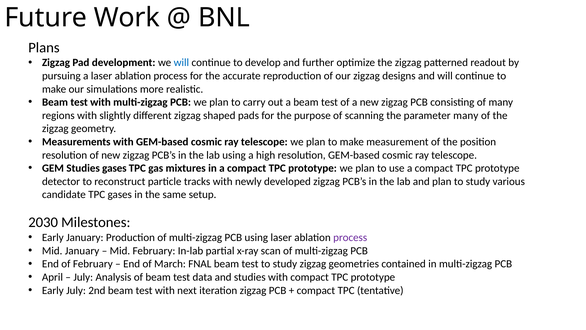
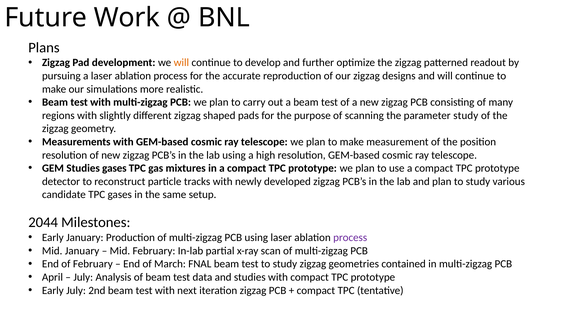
will at (181, 63) colour: blue -> orange
parameter many: many -> study
2030: 2030 -> 2044
